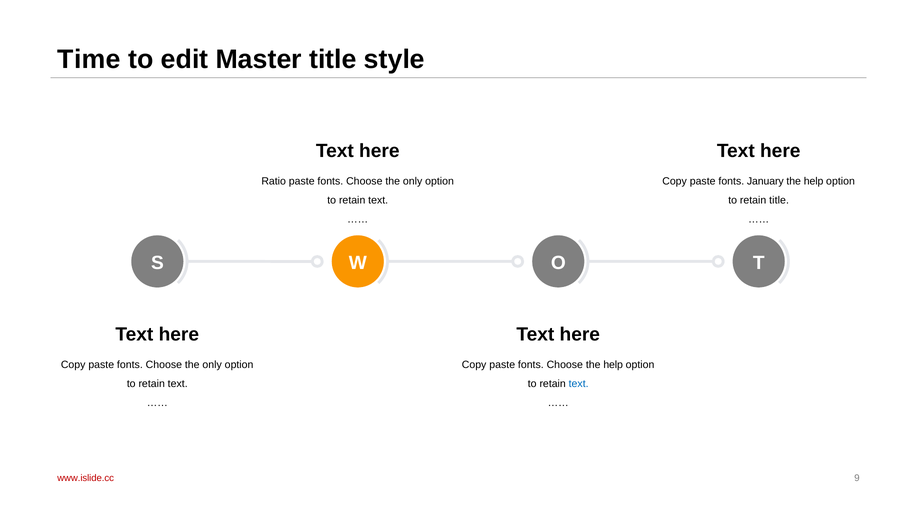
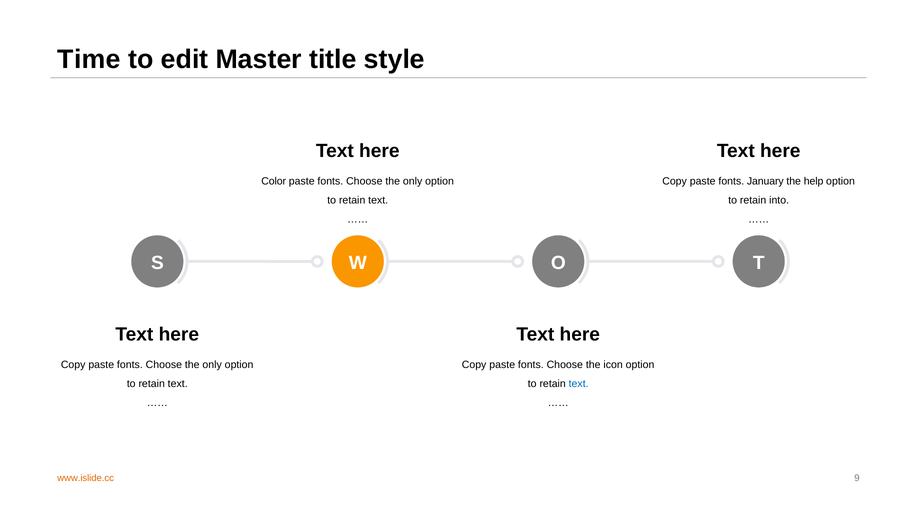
Ratio: Ratio -> Color
retain title: title -> into
Choose the help: help -> icon
www.islide.cc colour: red -> orange
